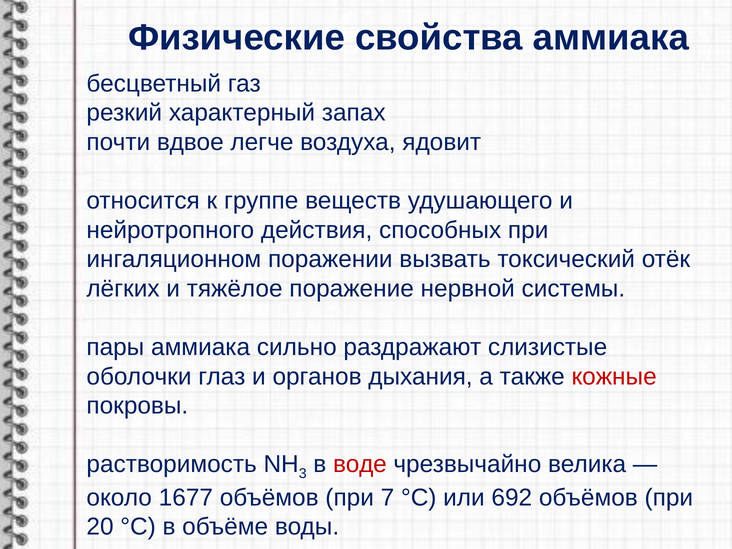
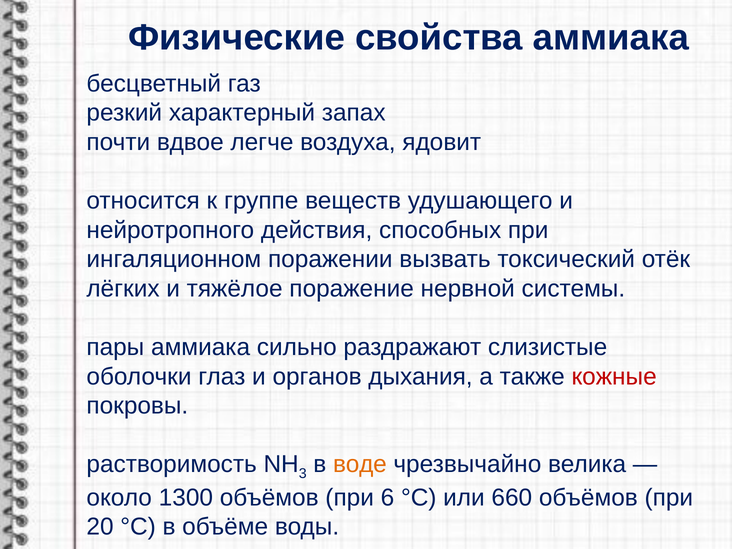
воде colour: red -> orange
1677: 1677 -> 1300
7: 7 -> 6
692: 692 -> 660
